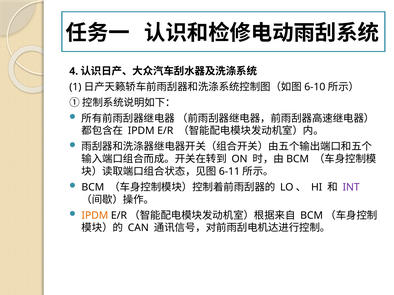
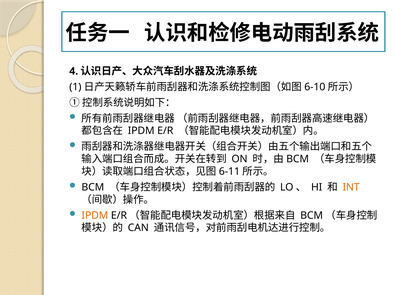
INT colour: purple -> orange
